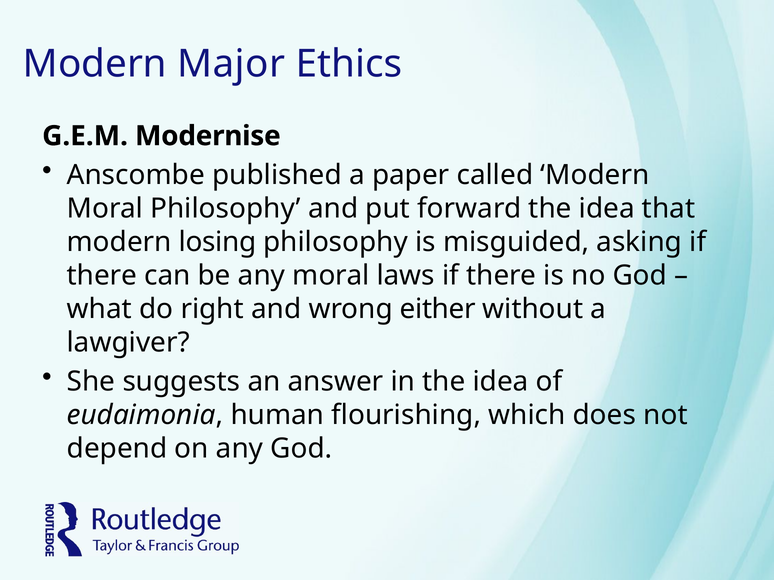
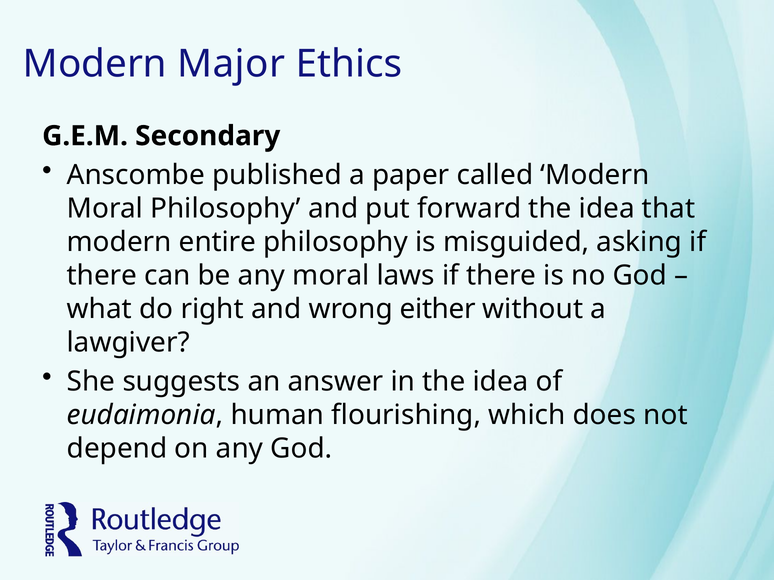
Modernise: Modernise -> Secondary
losing: losing -> entire
